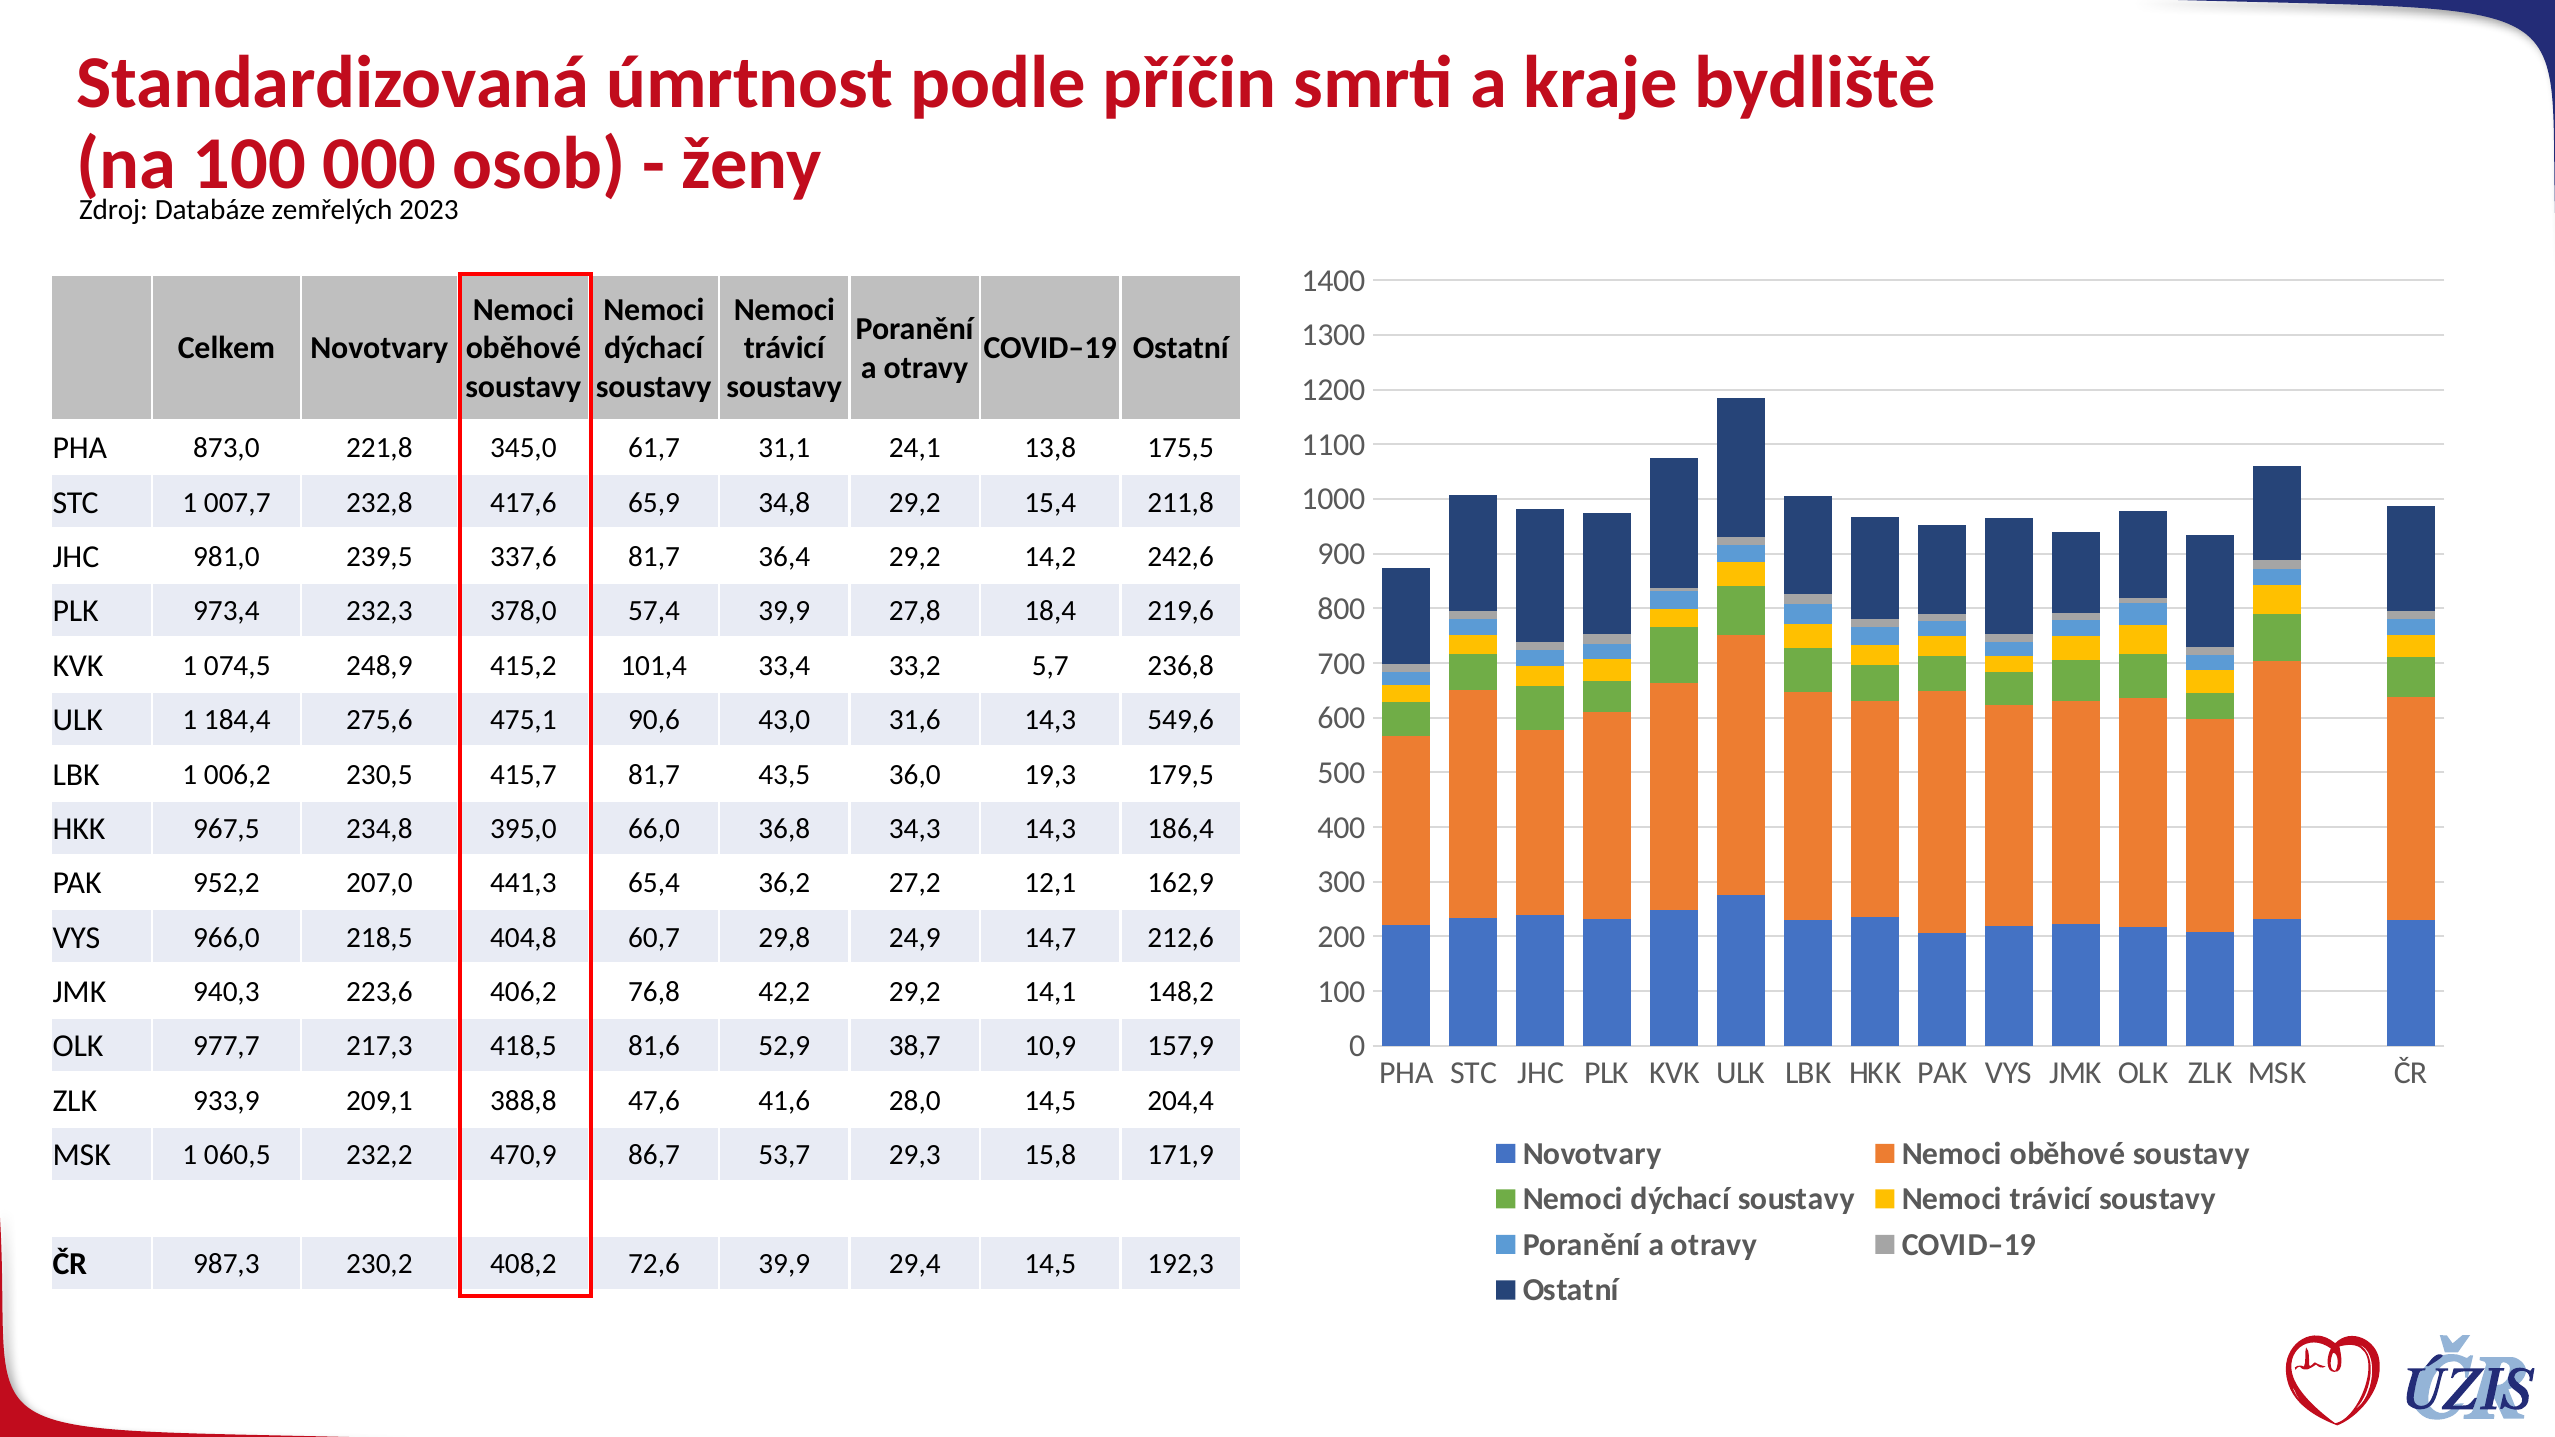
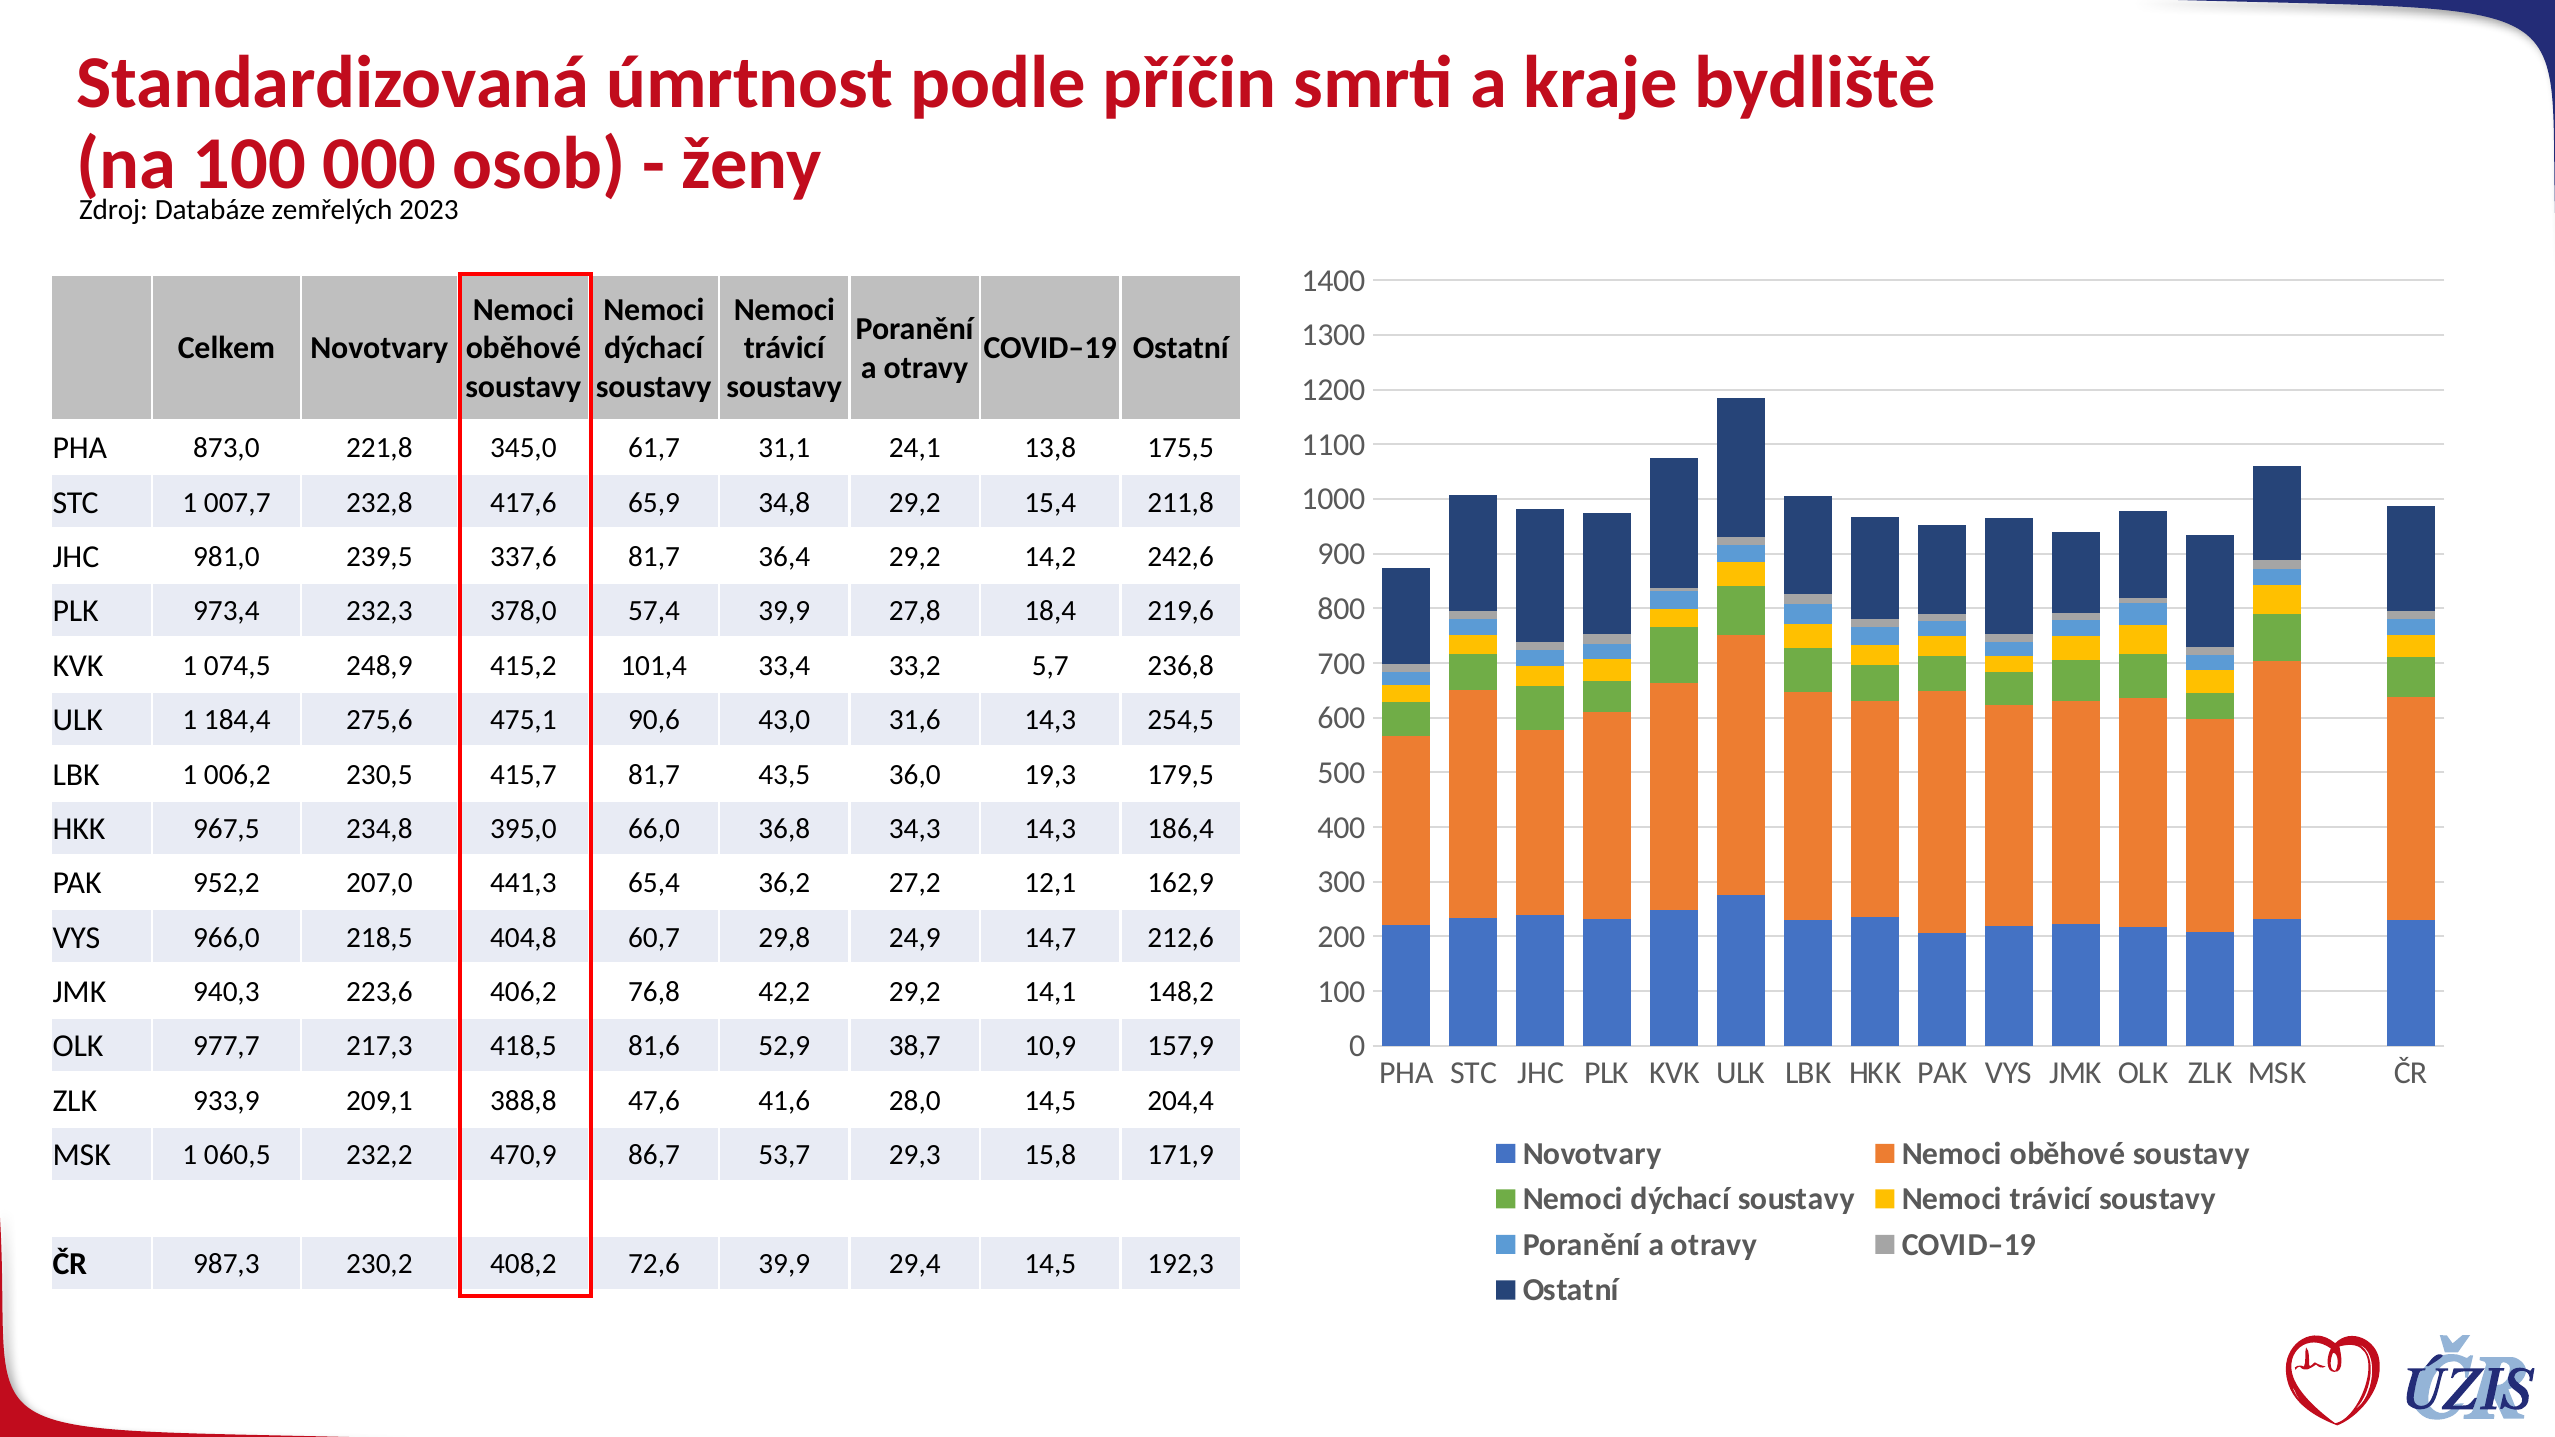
549,6: 549,6 -> 254,5
